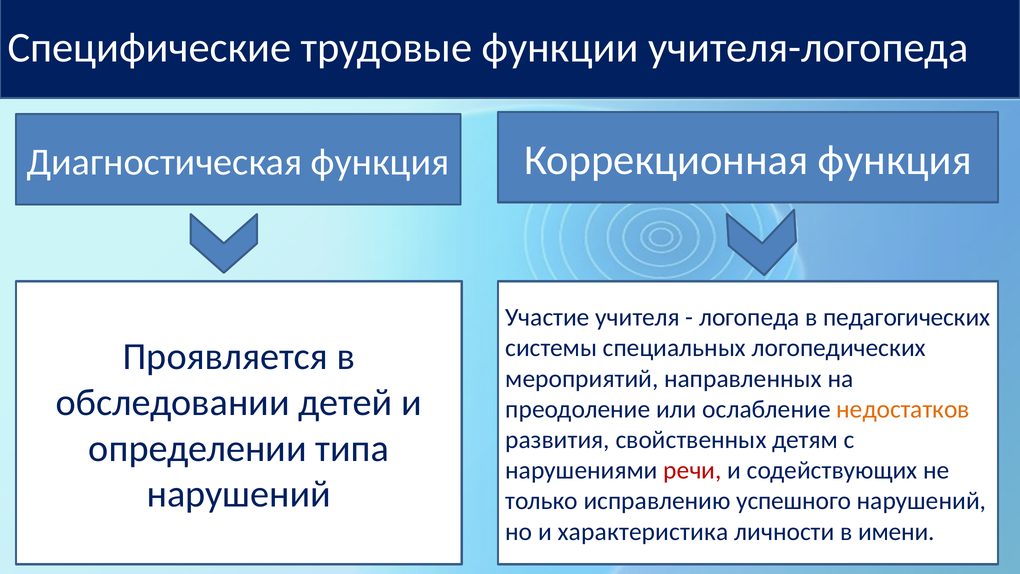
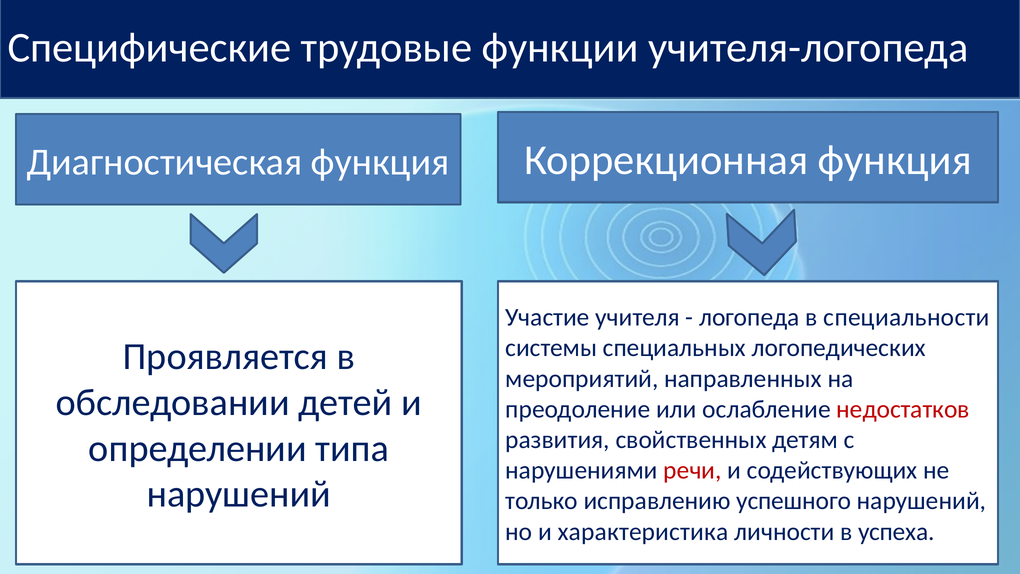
педагогических: педагогических -> специальности
недостатков colour: orange -> red
имени: имени -> успеха
